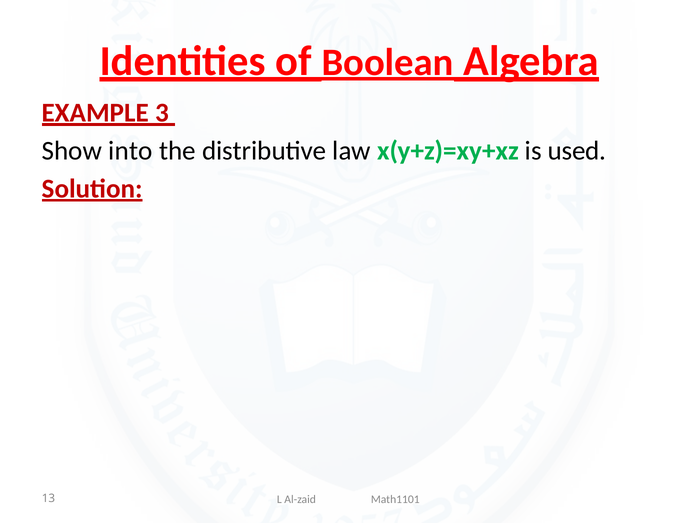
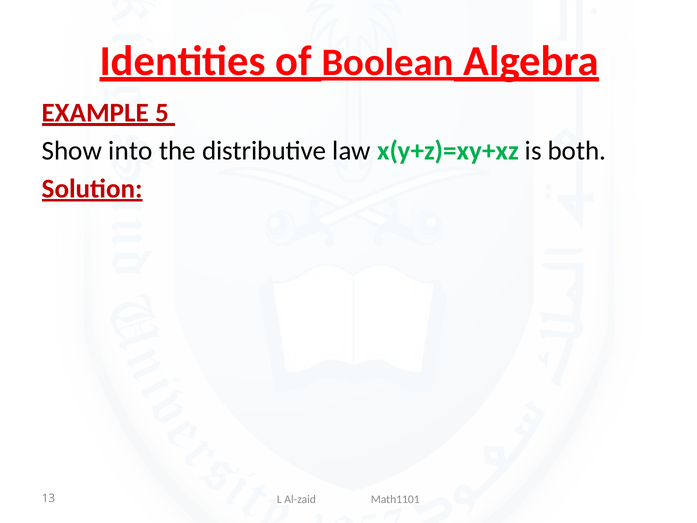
3: 3 -> 5
used: used -> both
